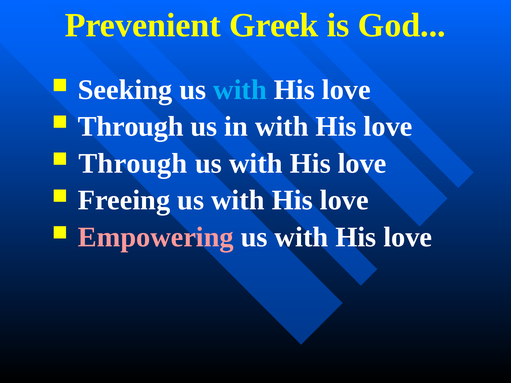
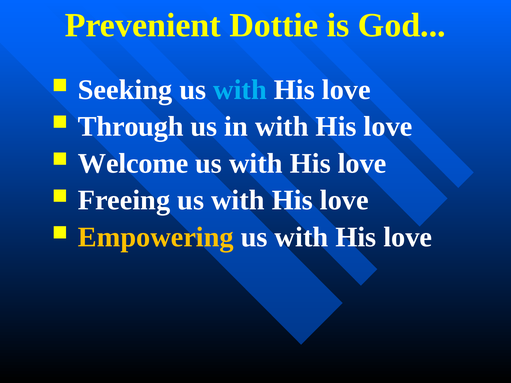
Greek: Greek -> Dottie
Through at (133, 164): Through -> Welcome
Empowering colour: pink -> yellow
